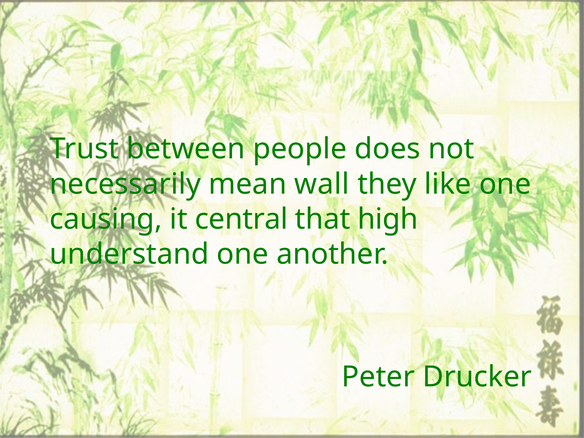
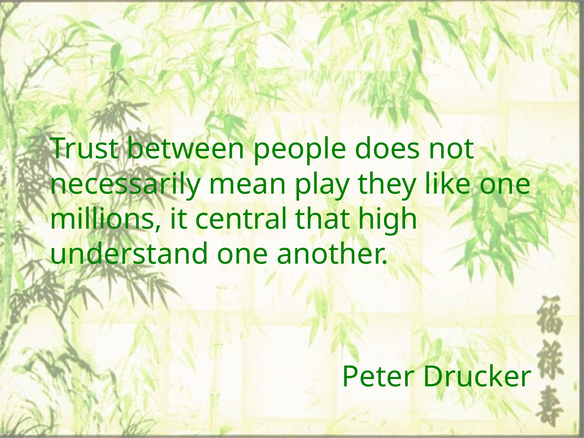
wall: wall -> play
causing: causing -> millions
